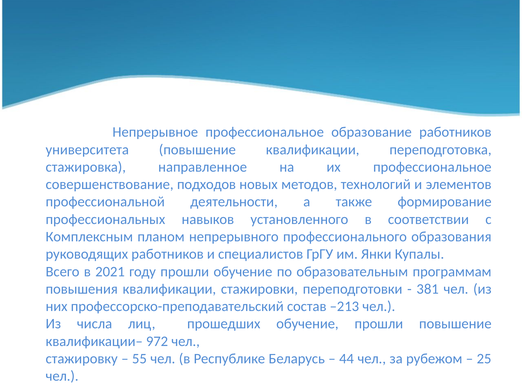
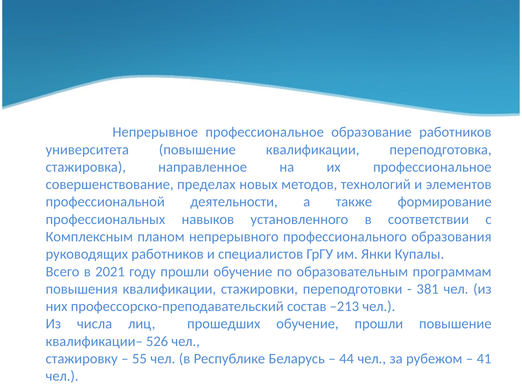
подходов: подходов -> пределах
972: 972 -> 526
25: 25 -> 41
